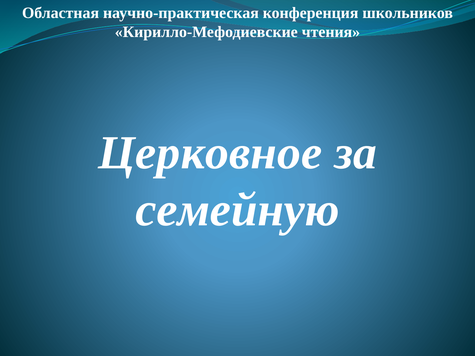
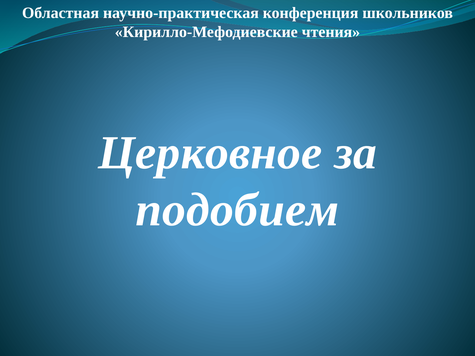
семейную: семейную -> подобием
